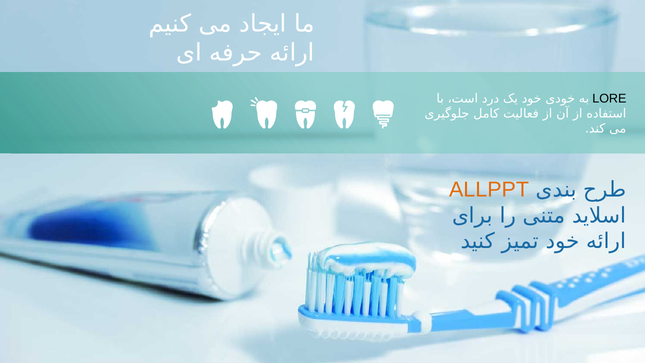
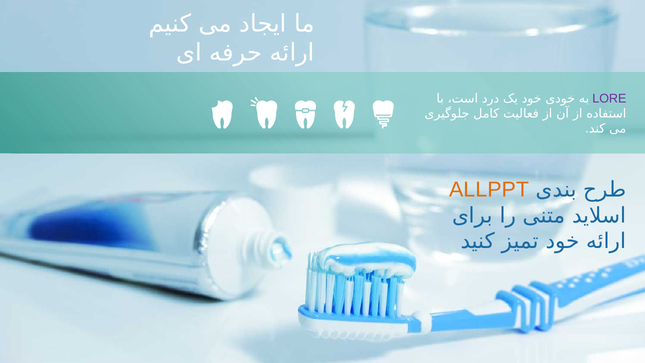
LORE colour: black -> purple
